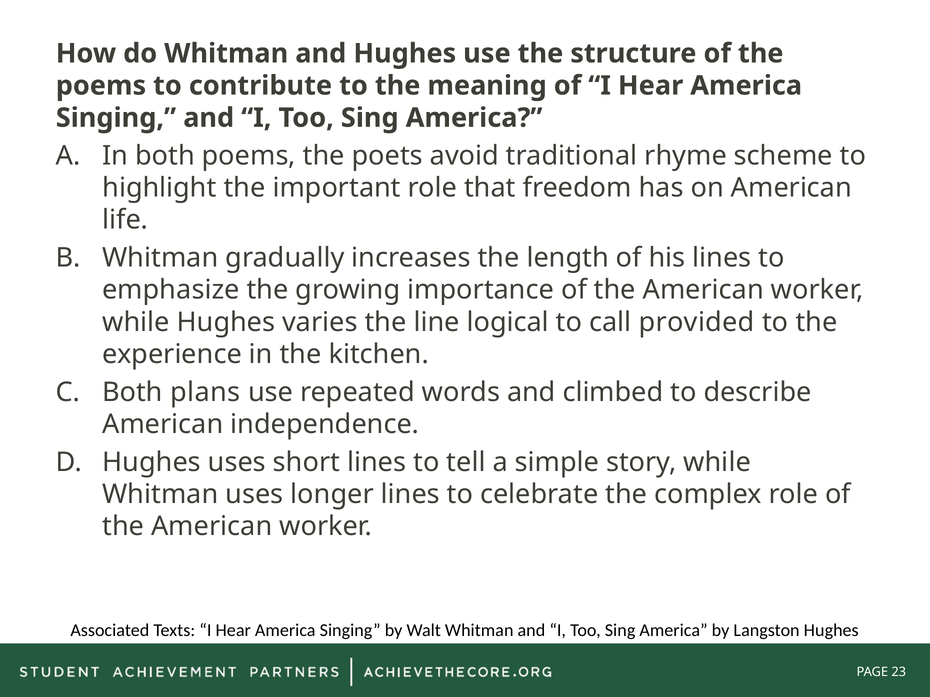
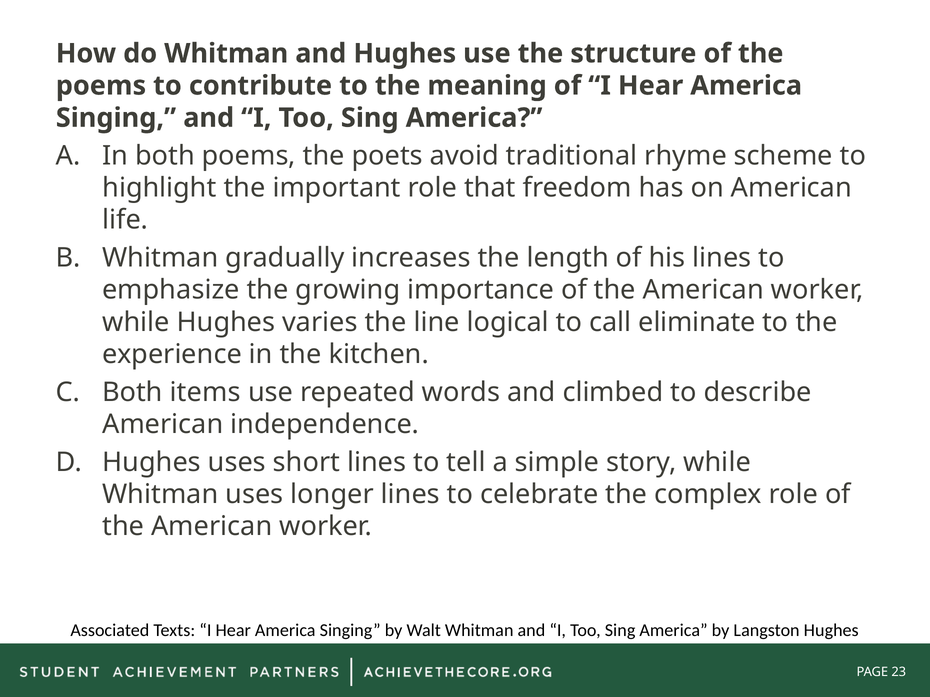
provided: provided -> eliminate
plans: plans -> items
